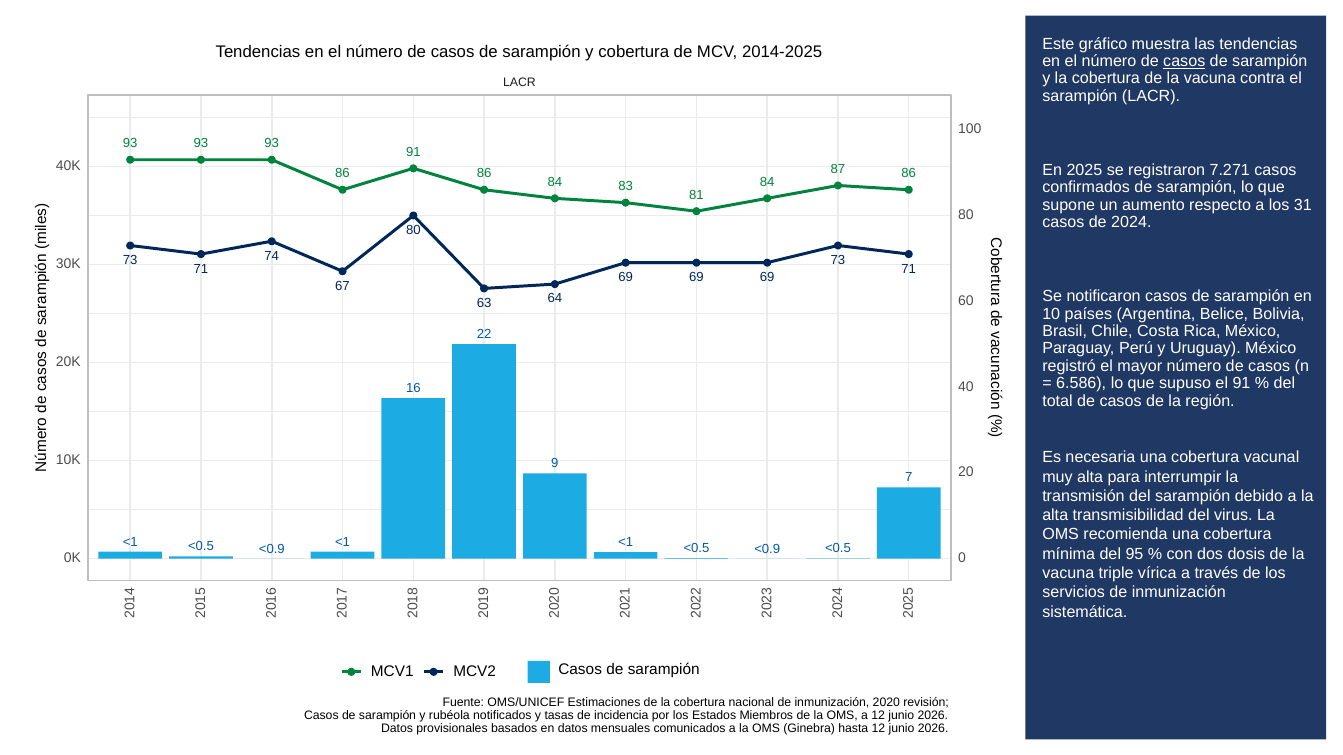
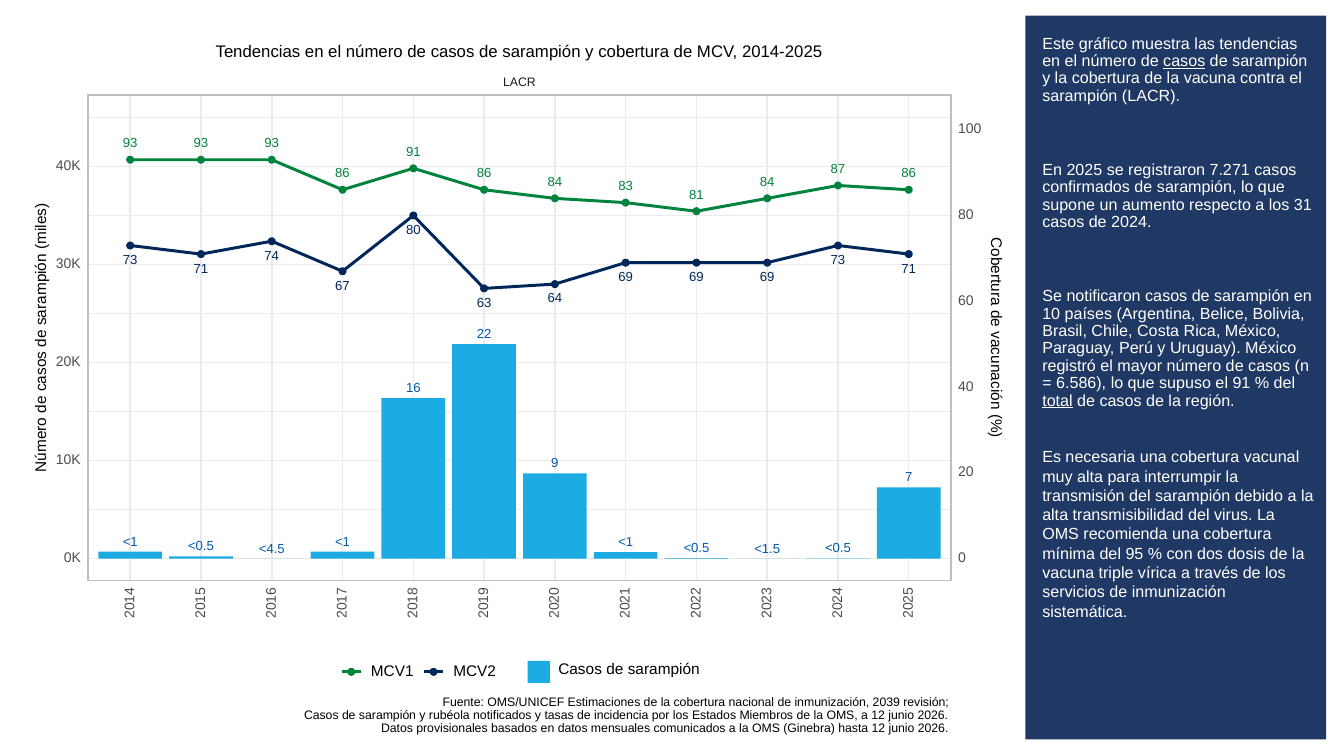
total underline: none -> present
<0.9 at (272, 549): <0.9 -> <4.5
<0.9 at (767, 549): <0.9 -> <1.5
2020: 2020 -> 2039
